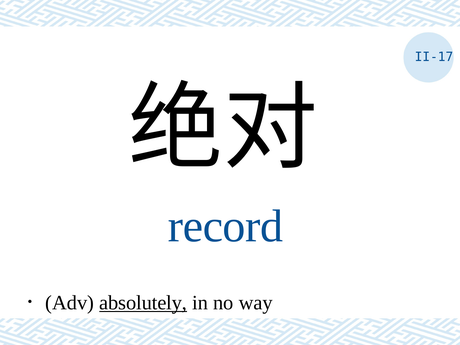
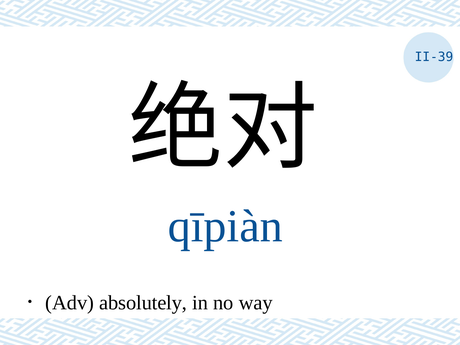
II-17: II-17 -> II-39
record: record -> qīpiàn
absolutely underline: present -> none
